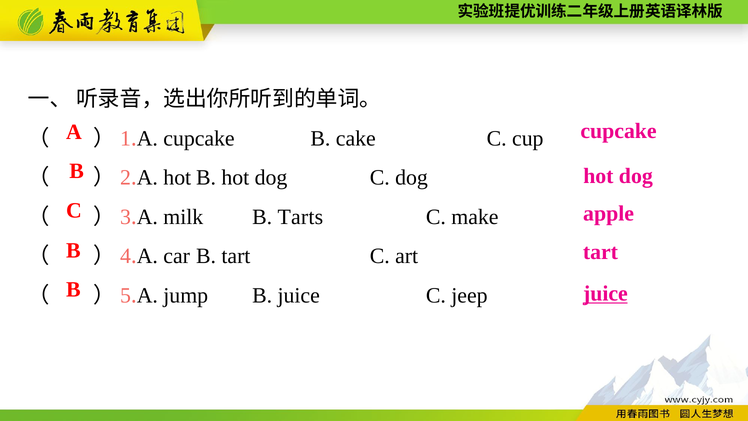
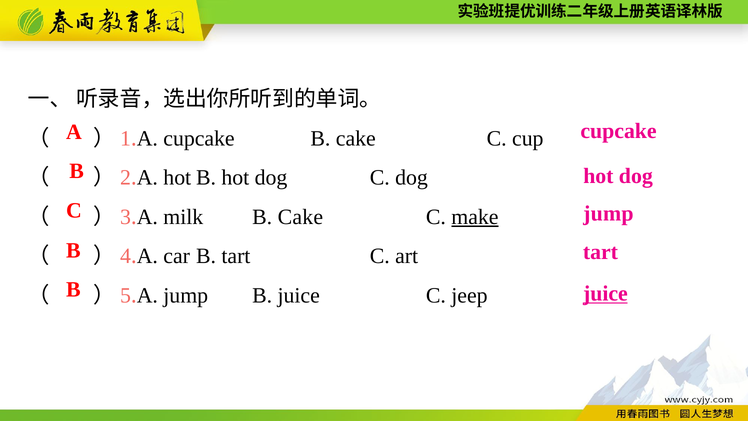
apple at (609, 213): apple -> jump
milk B Tarts: Tarts -> Cake
make underline: none -> present
